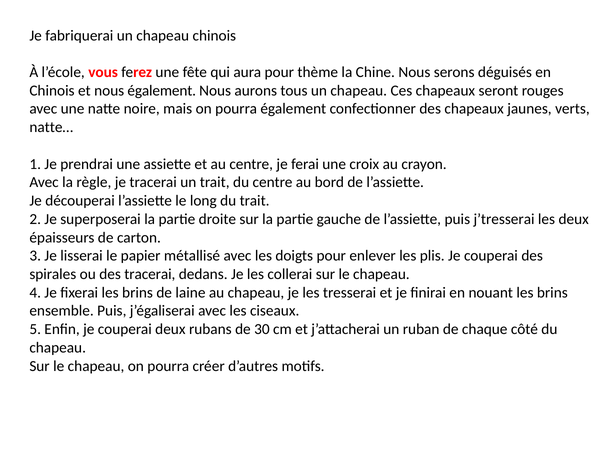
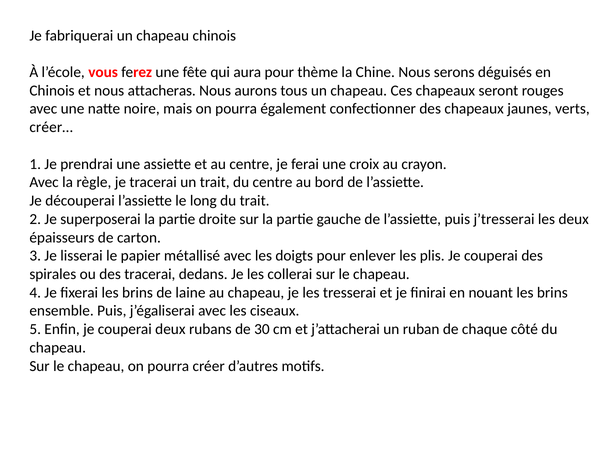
nous également: également -> attacheras
natte…: natte… -> créer…
